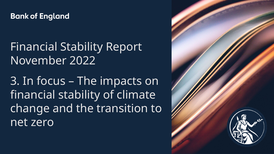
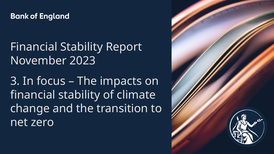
2022: 2022 -> 2023
